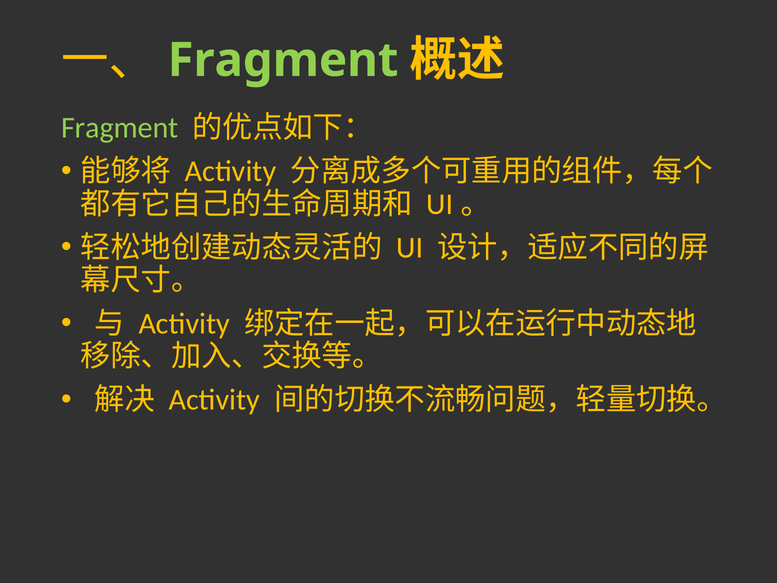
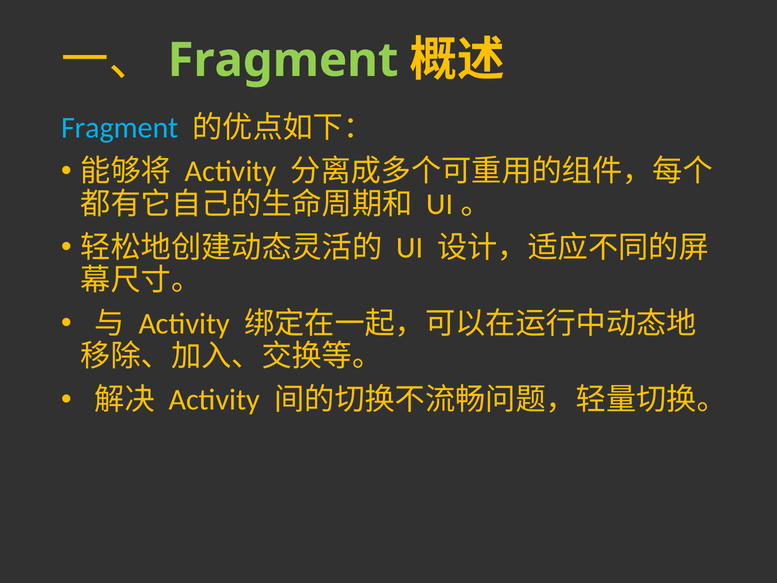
Fragment at (120, 128) colour: light green -> light blue
